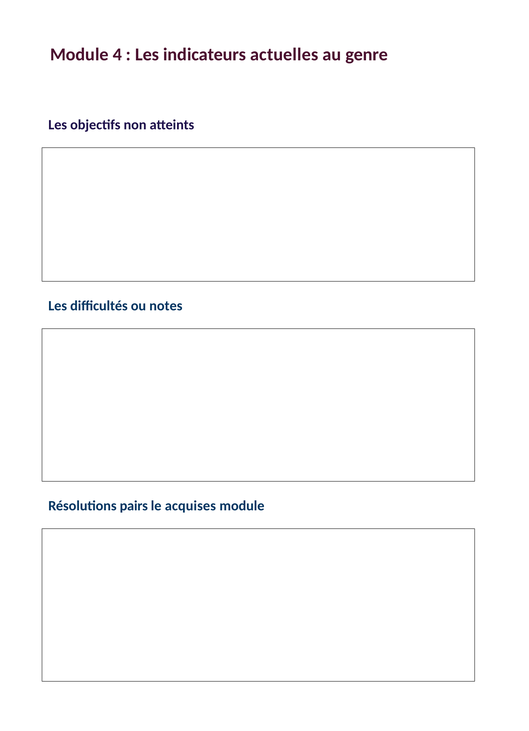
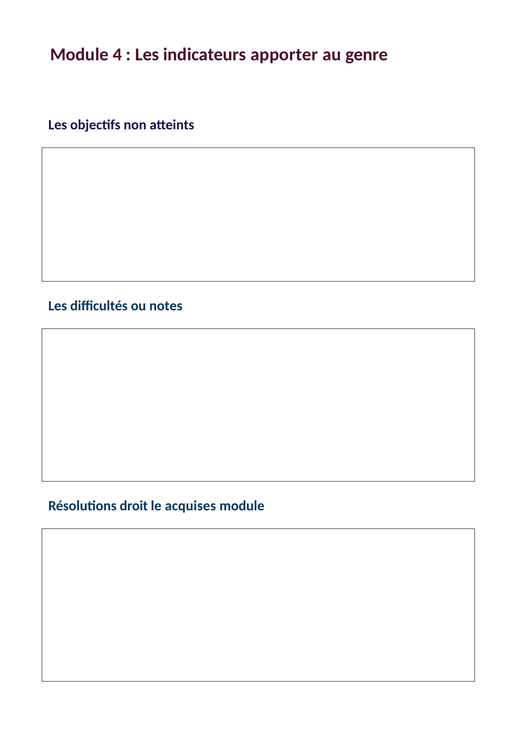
actuelles: actuelles -> apporter
pairs: pairs -> droit
